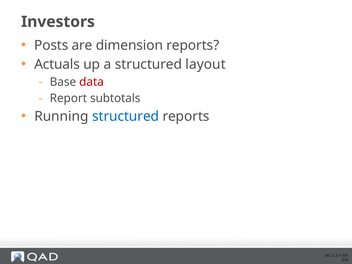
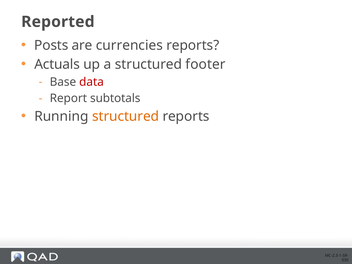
Investors: Investors -> Reported
dimension: dimension -> currencies
layout: layout -> footer
structured at (126, 116) colour: blue -> orange
